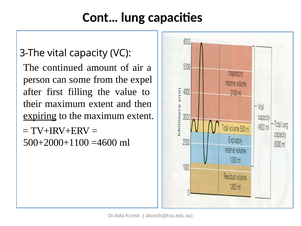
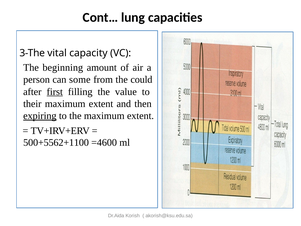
continued: continued -> beginning
expel: expel -> could
first underline: none -> present
500+2000+1100: 500+2000+1100 -> 500+5562+1100
